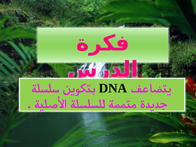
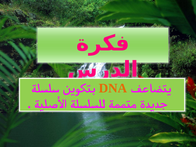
DNA colour: black -> orange
